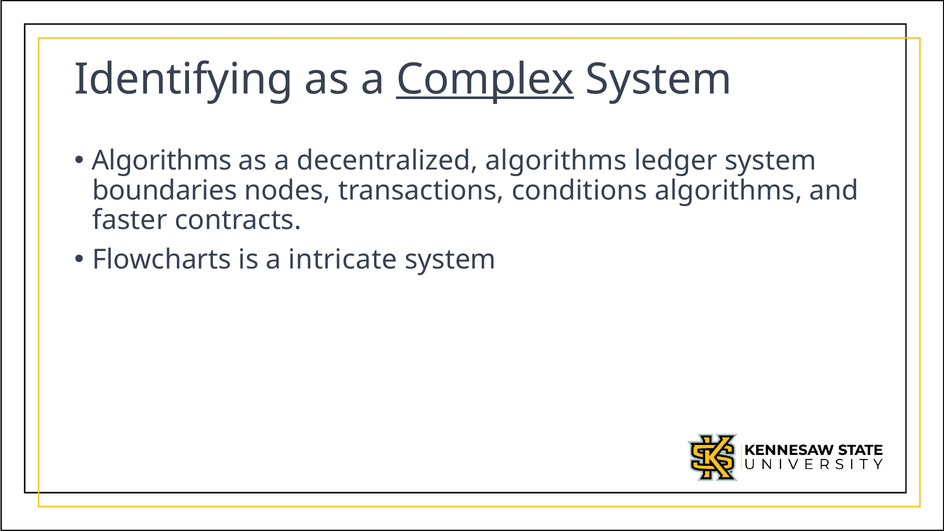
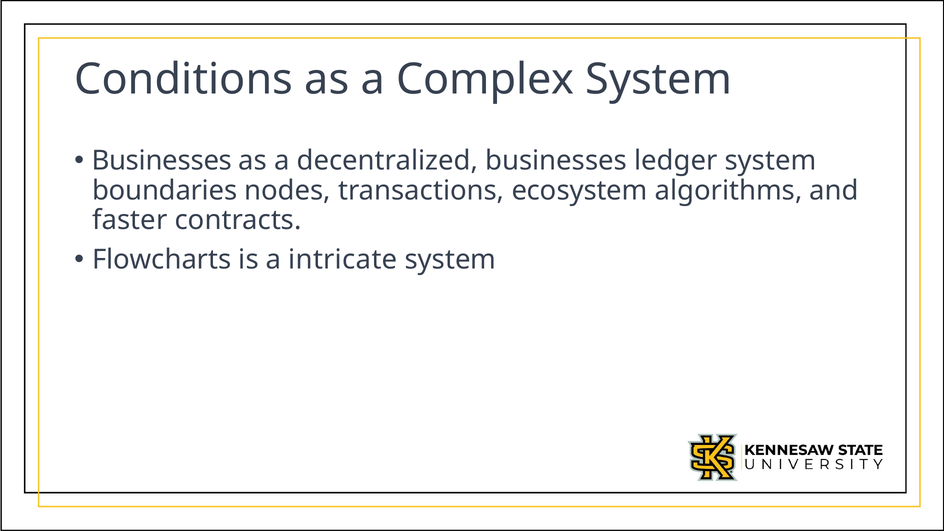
Identifying: Identifying -> Conditions
Complex underline: present -> none
Algorithms at (162, 161): Algorithms -> Businesses
decentralized algorithms: algorithms -> businesses
conditions: conditions -> ecosystem
